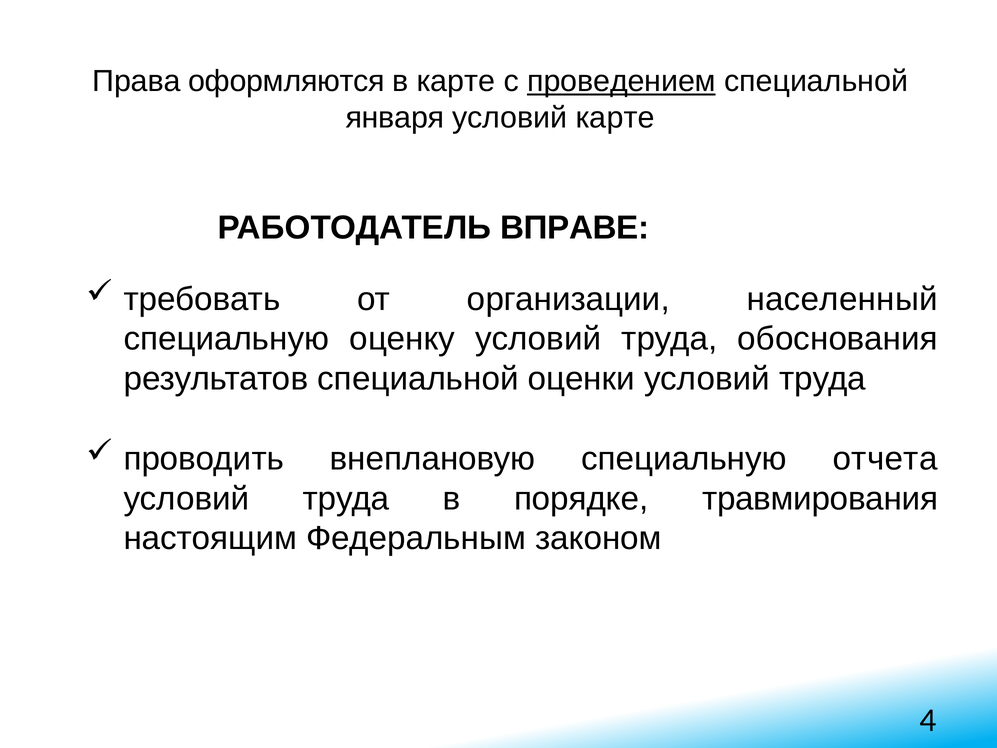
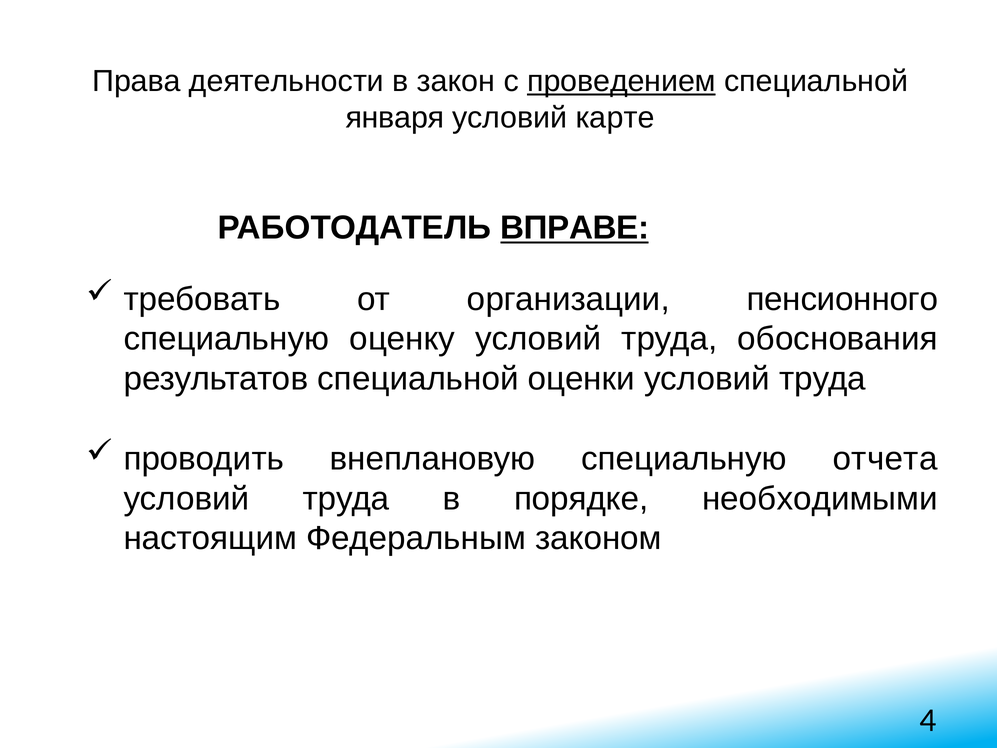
оформляются: оформляются -> деятельности
в карте: карте -> закон
ВПРАВЕ underline: none -> present
населенный: населенный -> пенсионного
травмирования: травмирования -> необходимыми
